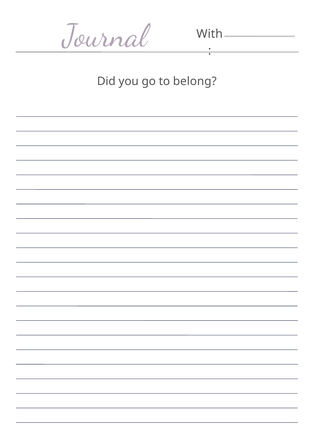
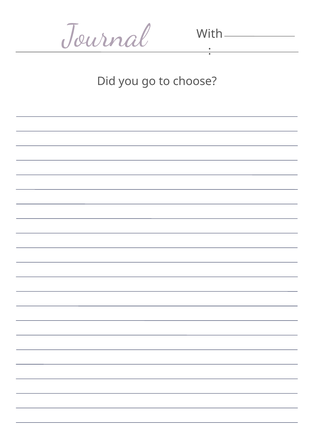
belong: belong -> choose
